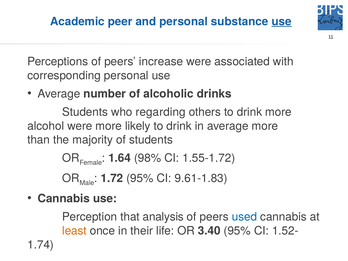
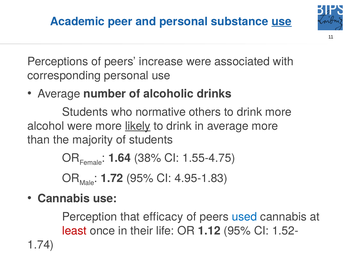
regarding: regarding -> normative
likely underline: none -> present
98%: 98% -> 38%
1.55-1.72: 1.55-1.72 -> 1.55-4.75
9.61-1.83: 9.61-1.83 -> 4.95-1.83
analysis: analysis -> efficacy
least colour: orange -> red
3.40: 3.40 -> 1.12
